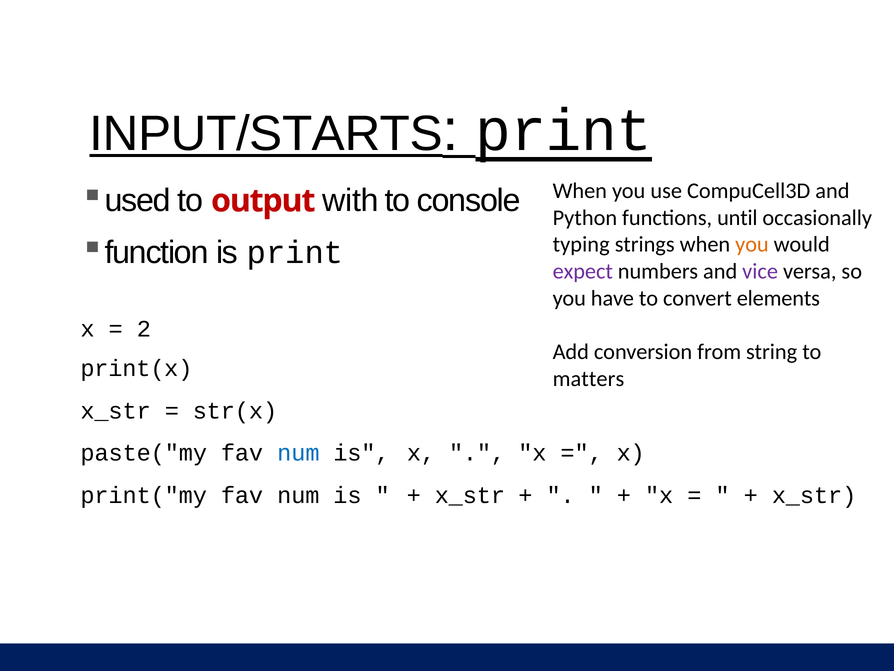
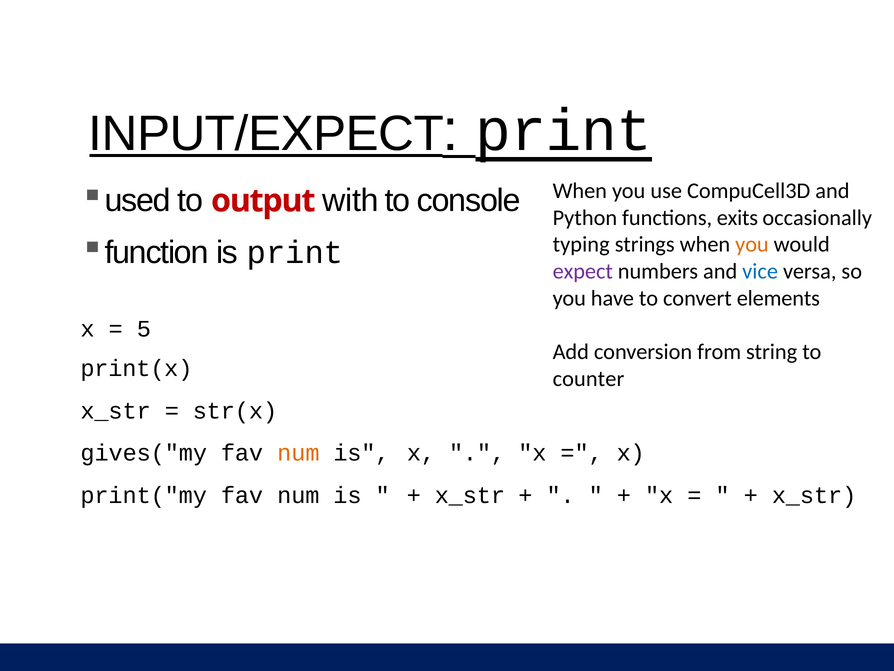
INPUT/STARTS: INPUT/STARTS -> INPUT/EXPECT
until: until -> exits
vice colour: purple -> blue
2: 2 -> 5
matters: matters -> counter
paste("my: paste("my -> gives("my
num at (298, 453) colour: blue -> orange
